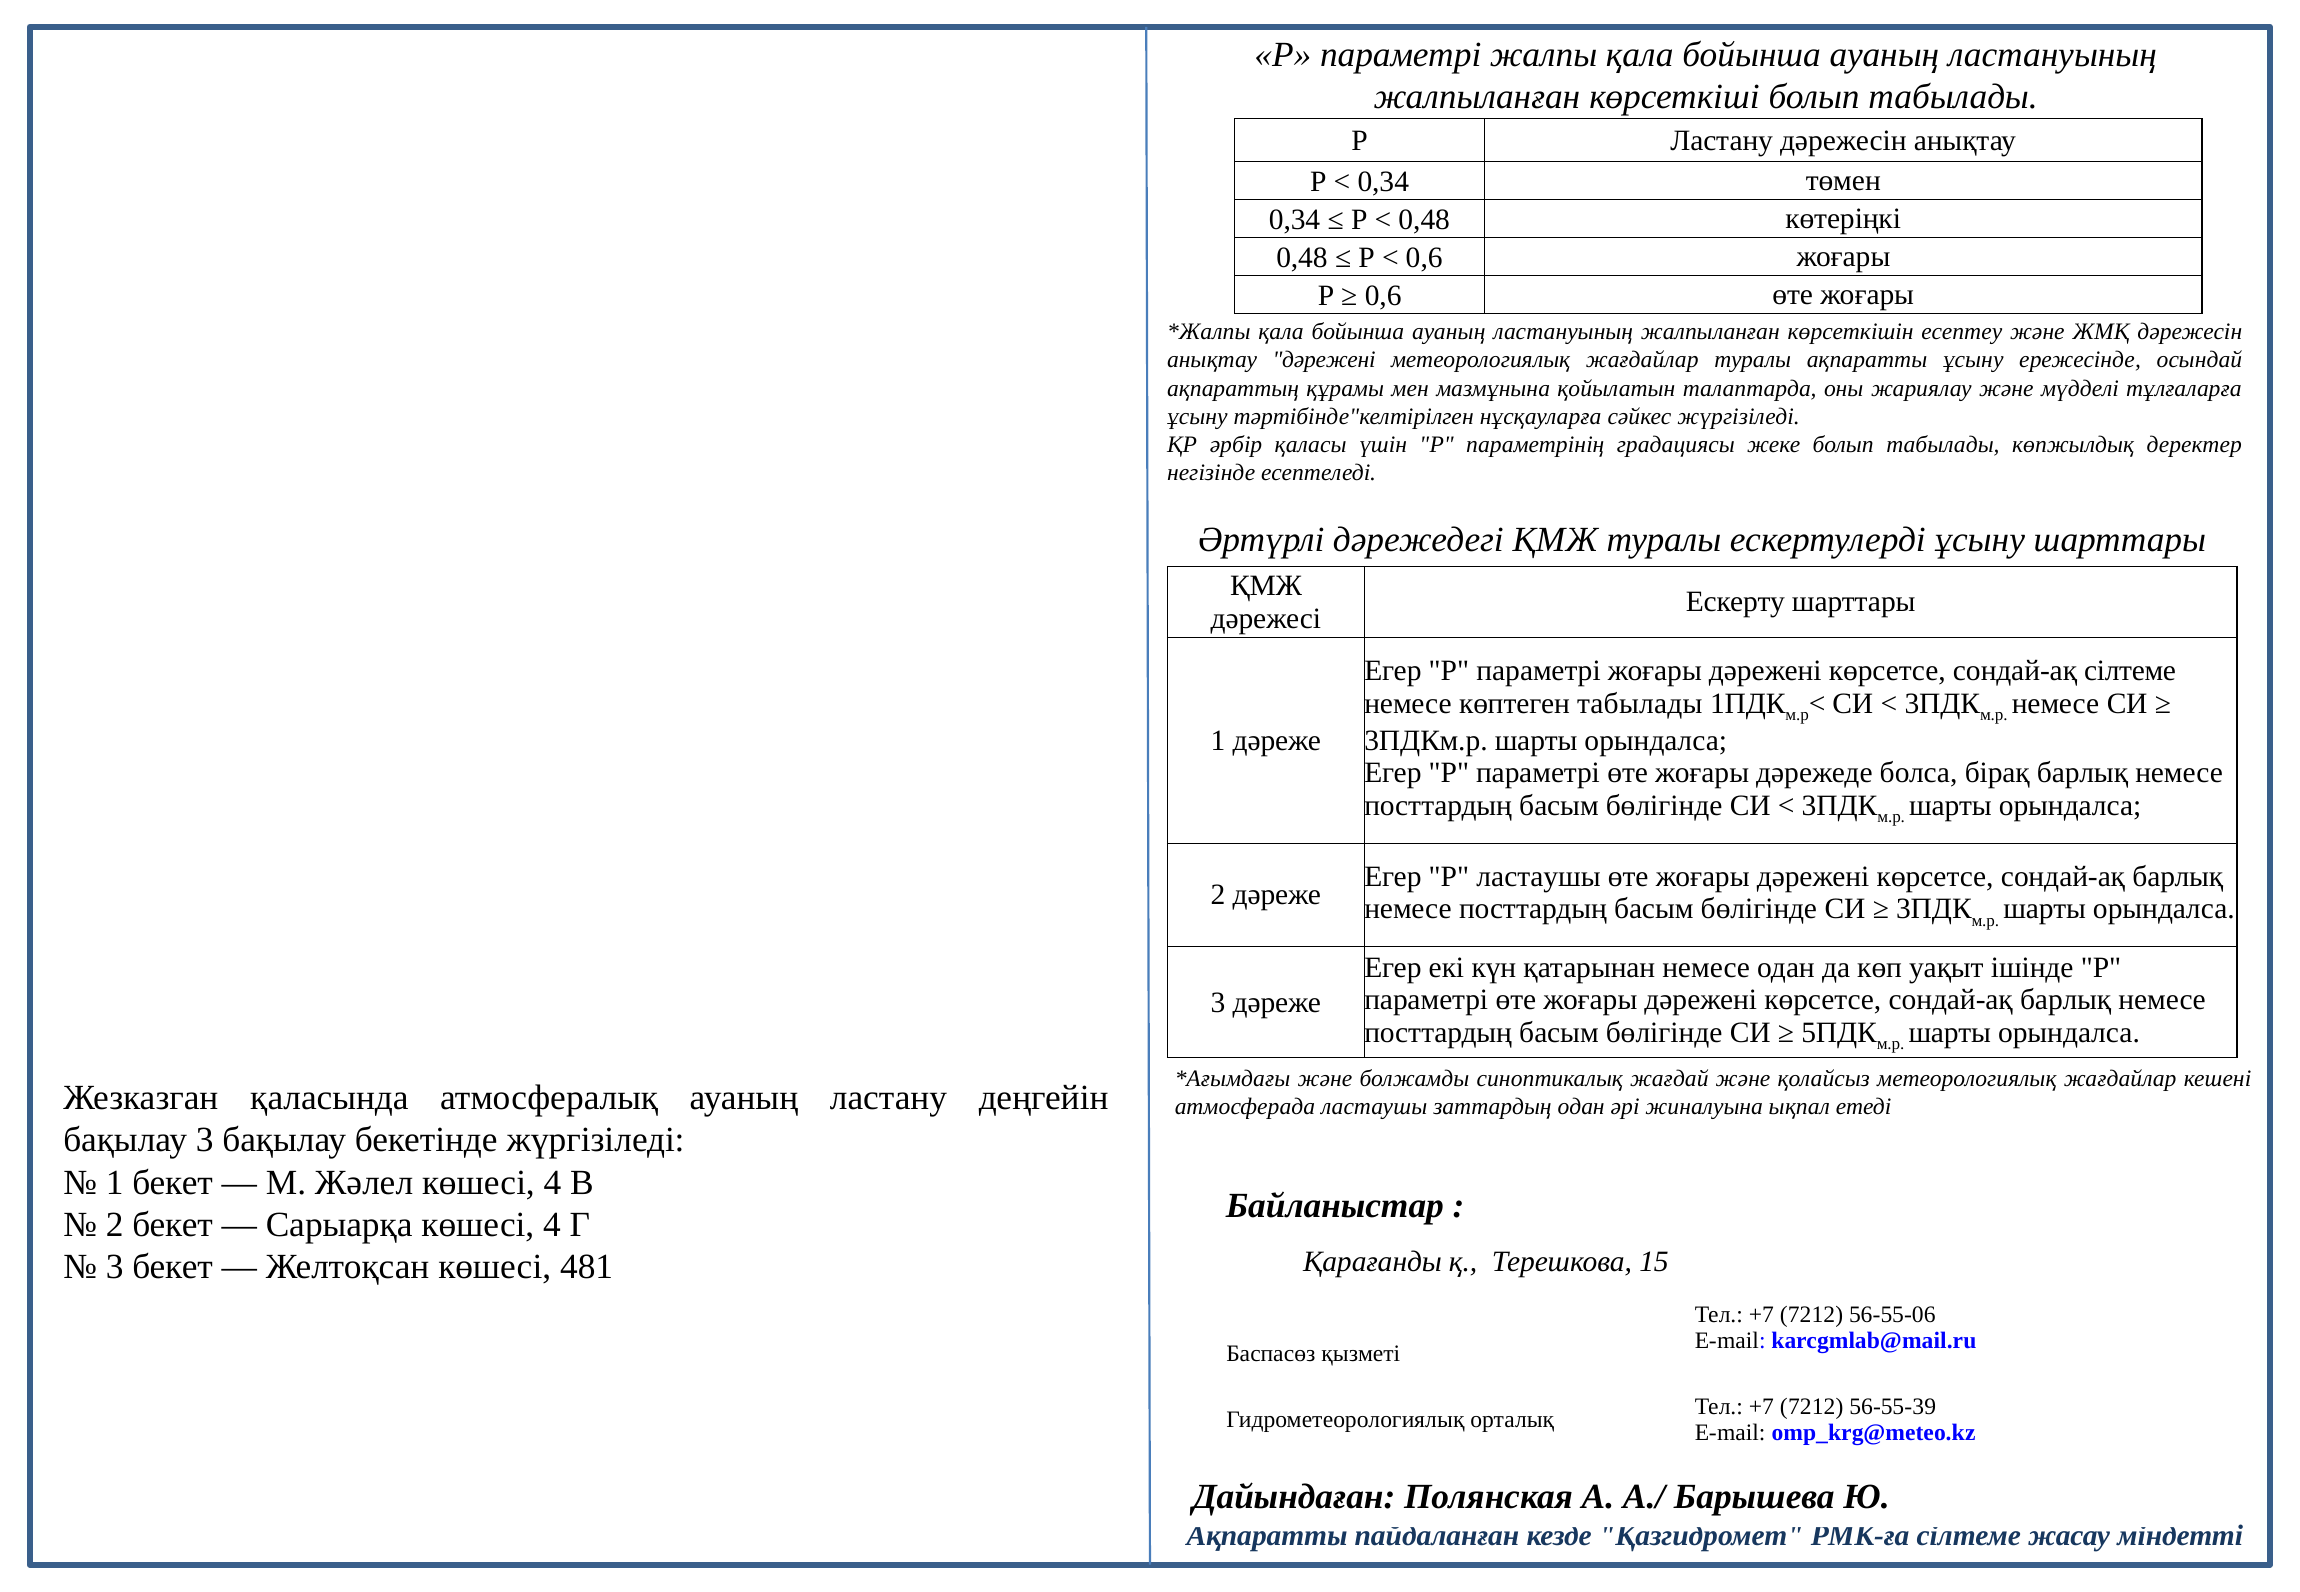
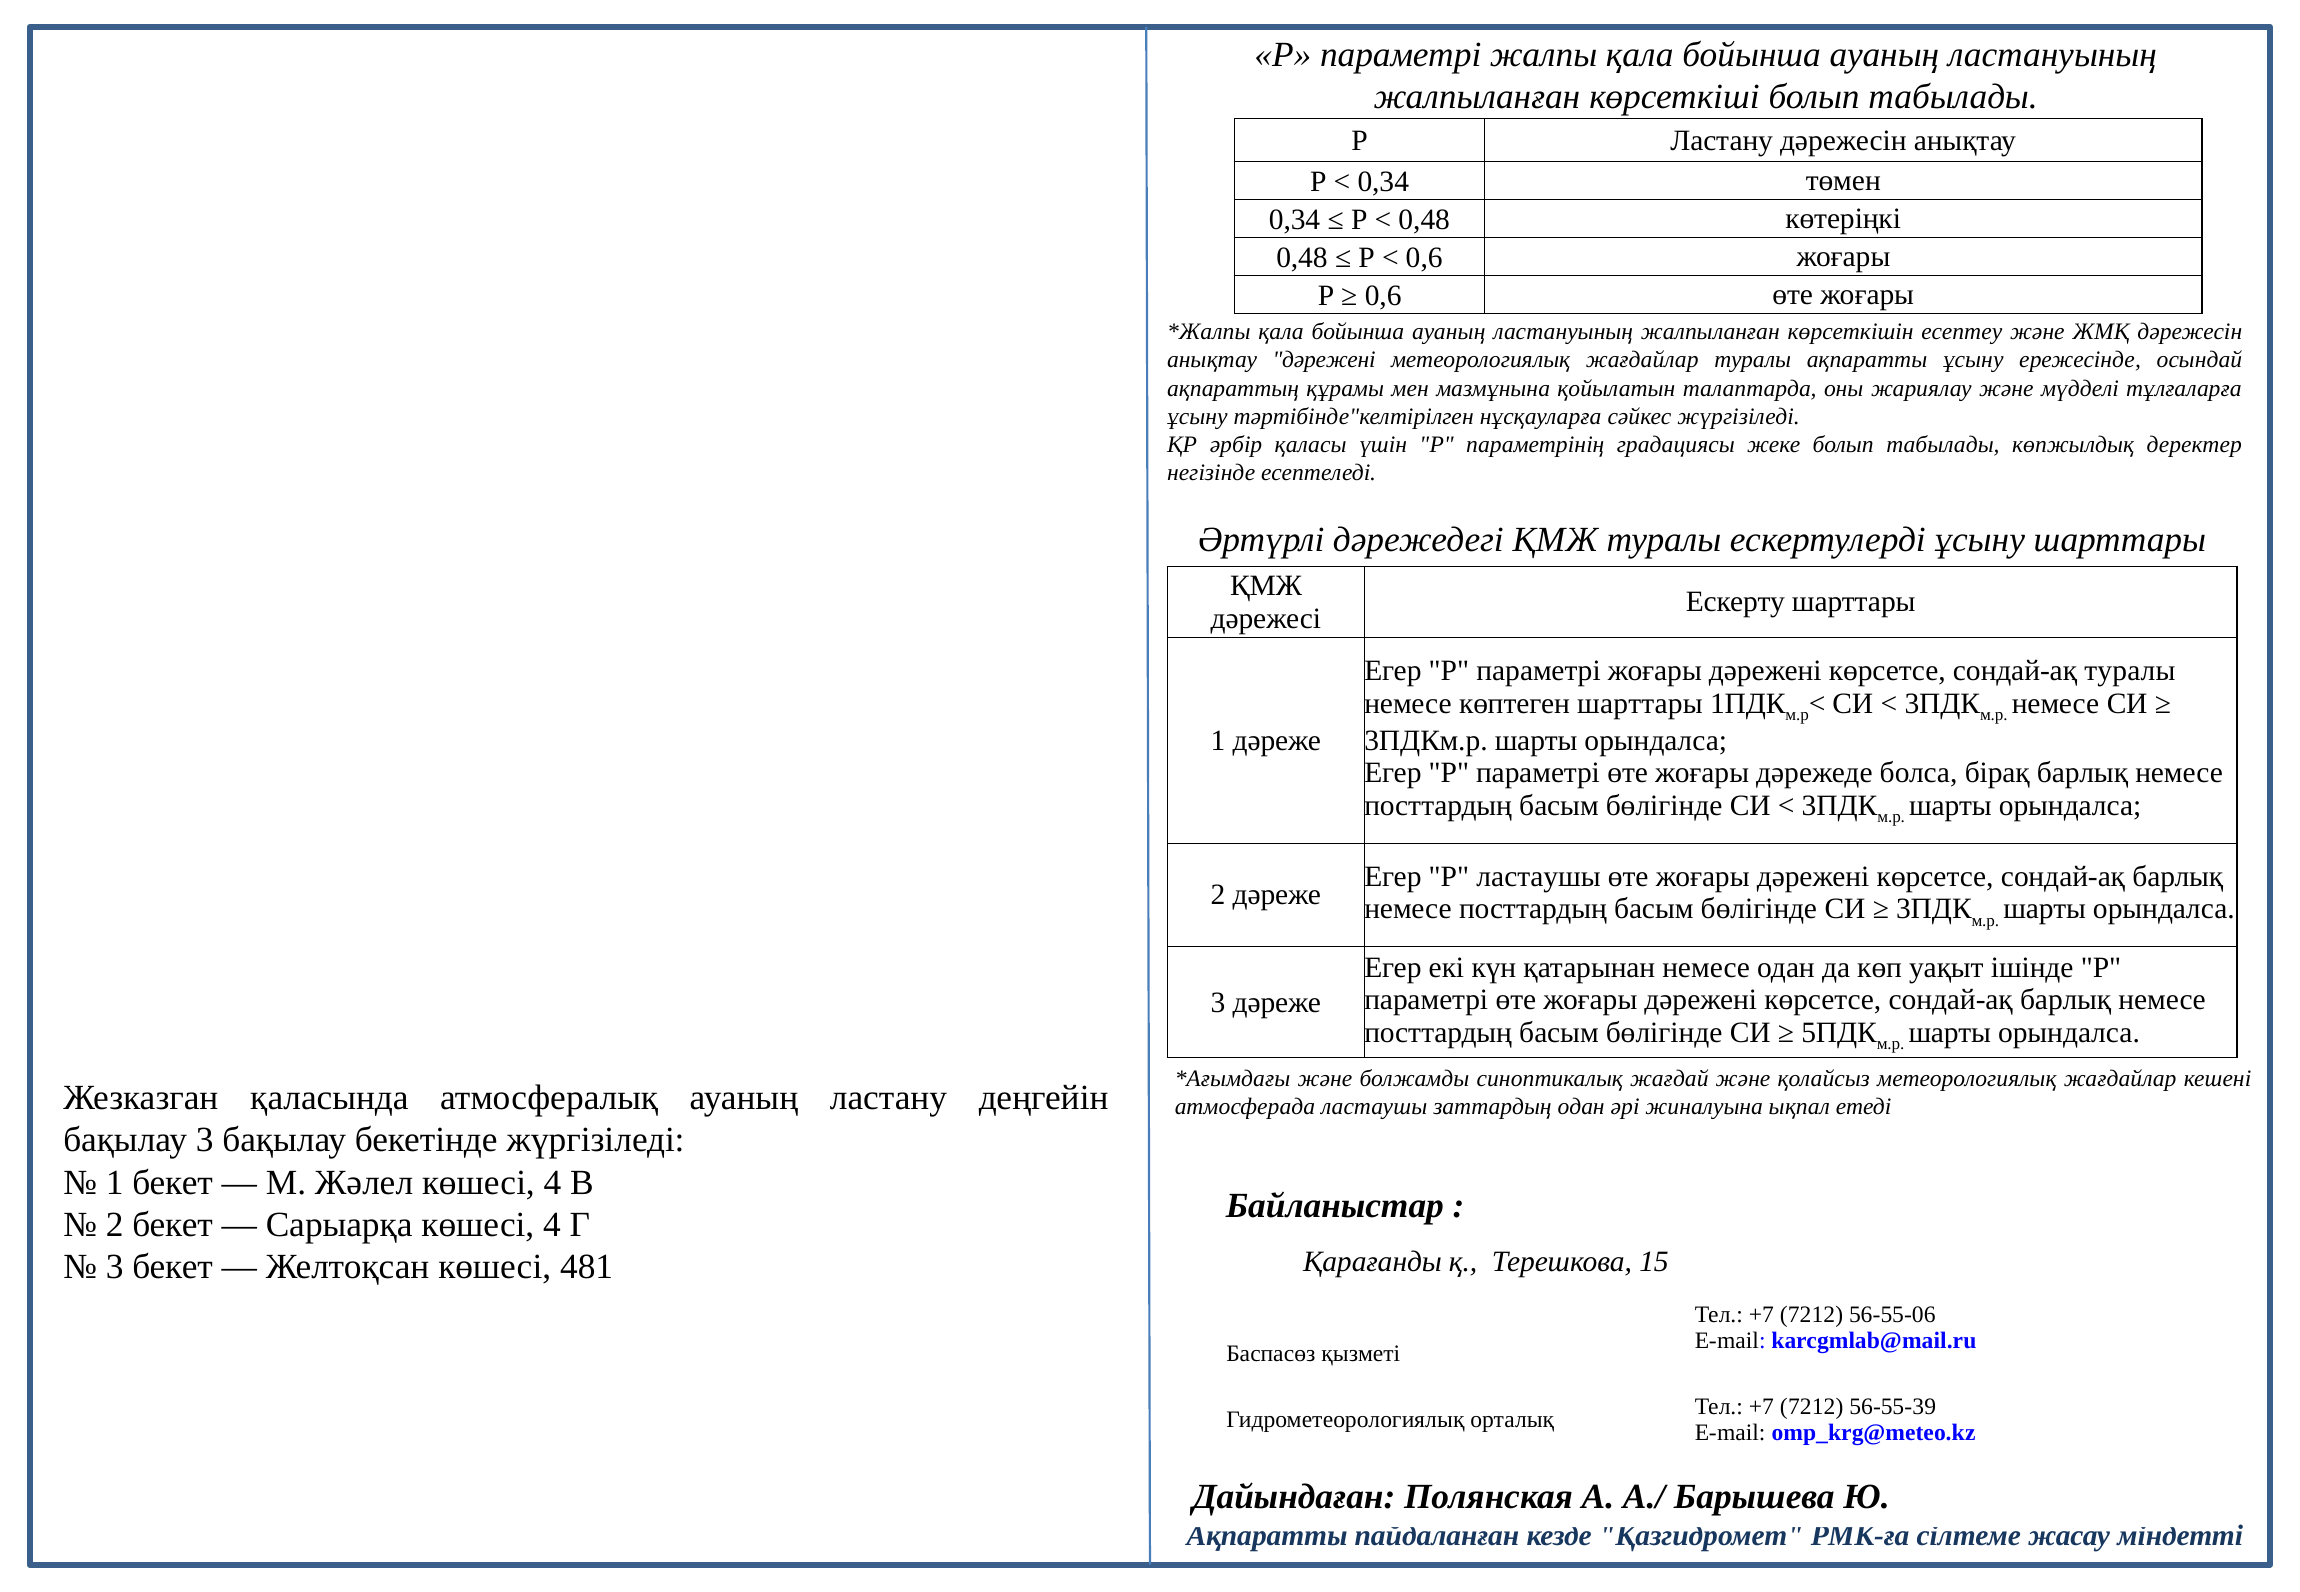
сондай-ақ сілтеме: сілтеме -> туралы
көптеген табылады: табылады -> шарттары
